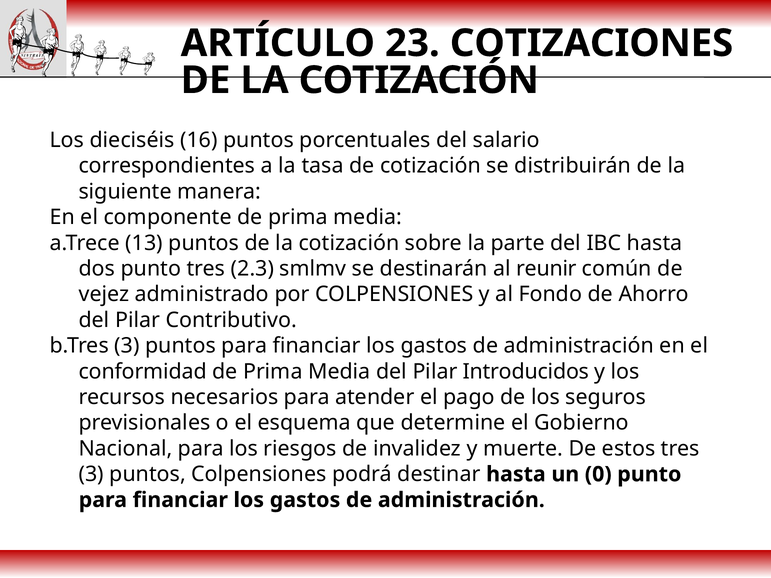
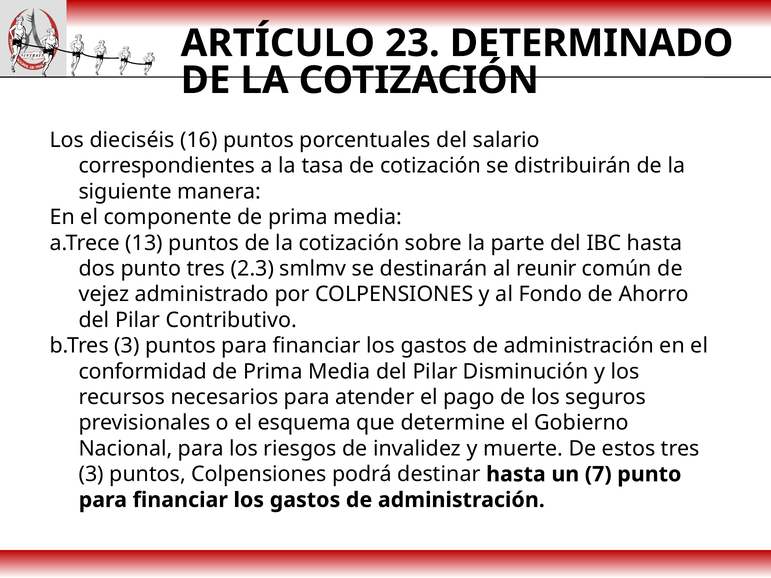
COTIZACIONES: COTIZACIONES -> DETERMINADO
Introducidos: Introducidos -> Disminución
0: 0 -> 7
